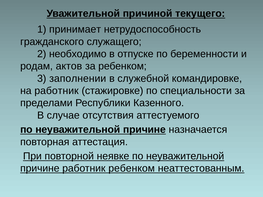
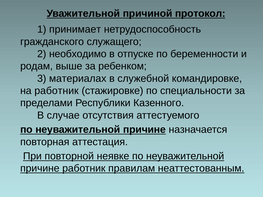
текущего: текущего -> протокол
актов: актов -> выше
заполнении: заполнении -> материалах
работник ребенком: ребенком -> правилам
